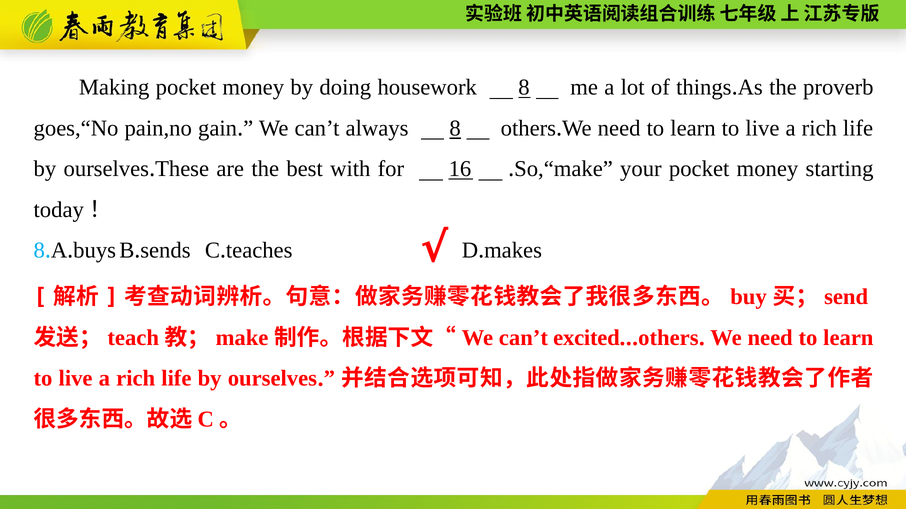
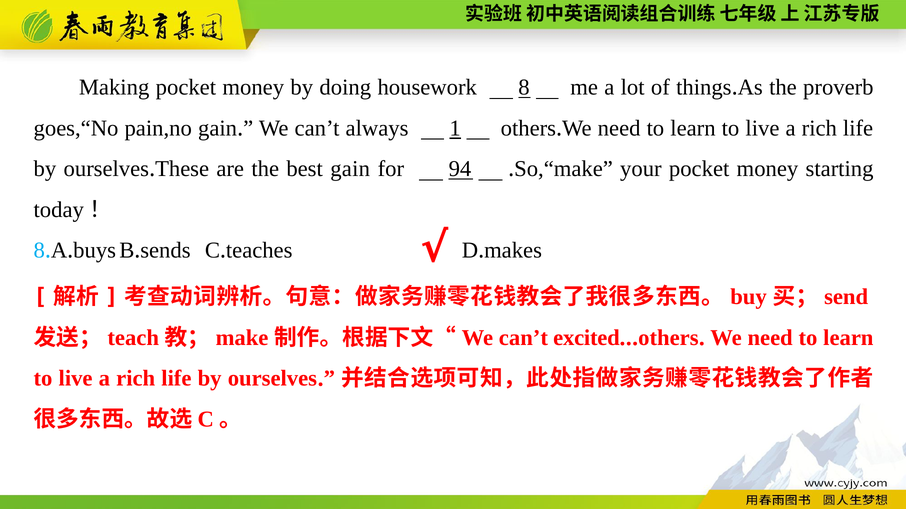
always 8: 8 -> 1
best with: with -> gain
16: 16 -> 94
